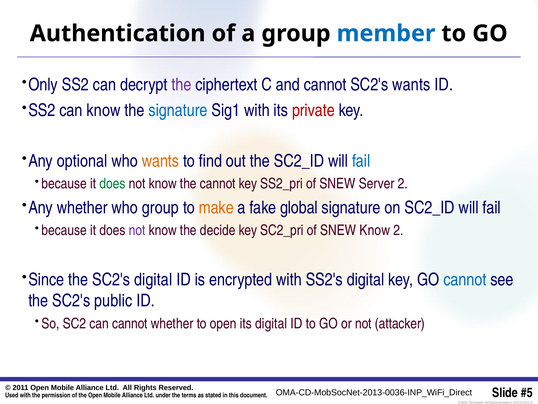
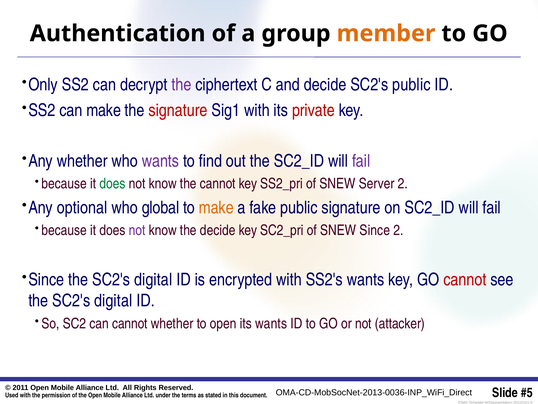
member colour: blue -> orange
and cannot: cannot -> decide
SC2's wants: wants -> public
can know: know -> make
signature at (178, 110) colour: blue -> red
Any optional: optional -> whether
wants at (160, 161) colour: orange -> purple
fail at (361, 161) colour: blue -> purple
Any whether: whether -> optional
who group: group -> global
fake global: global -> public
SNEW Know: Know -> Since
SS2's digital: digital -> wants
cannot at (465, 279) colour: blue -> red
public at (113, 300): public -> digital
its digital: digital -> wants
